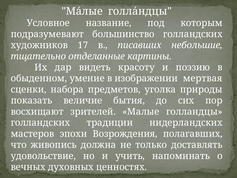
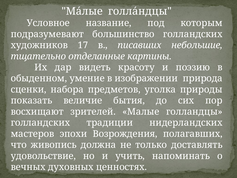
мертвая: мертвая -> природа
